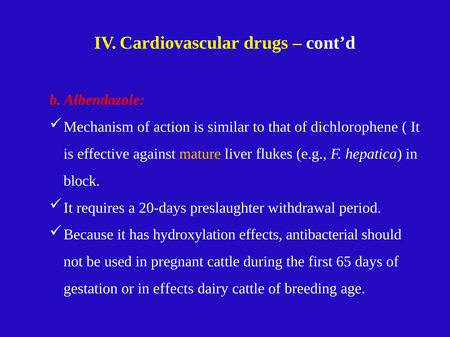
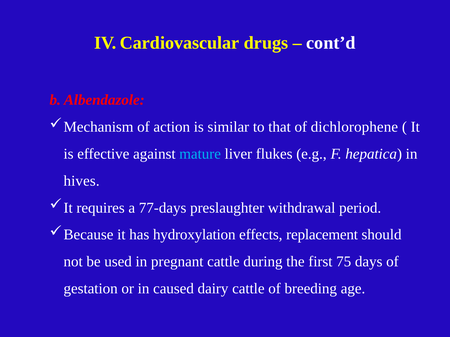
mature colour: yellow -> light blue
block: block -> hives
20-days: 20-days -> 77-days
antibacterial: antibacterial -> replacement
65: 65 -> 75
in effects: effects -> caused
